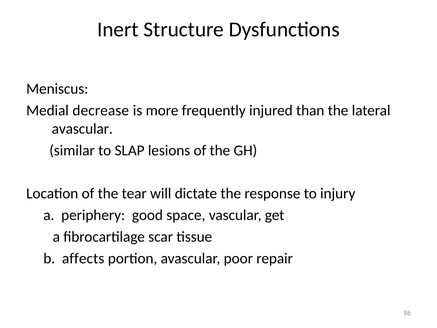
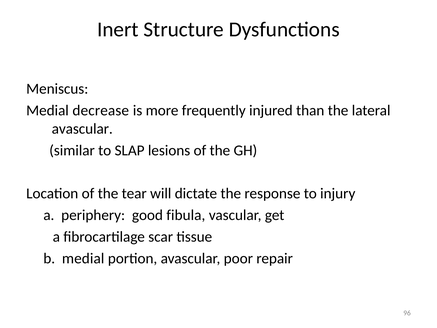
space: space -> fibula
b affects: affects -> medial
